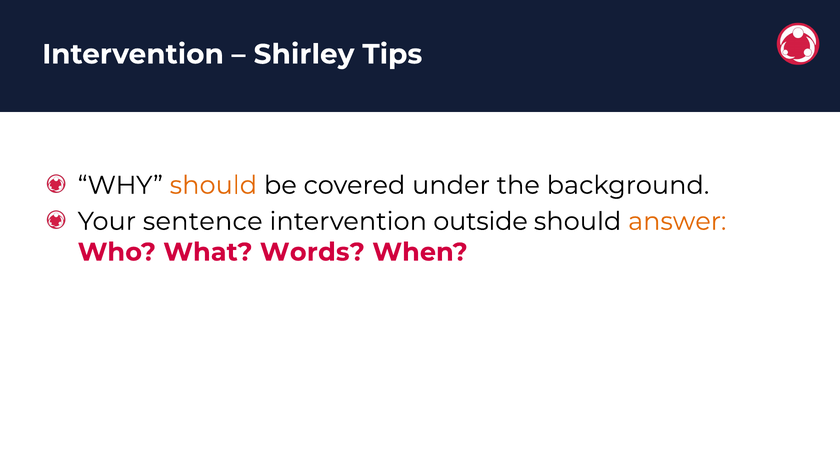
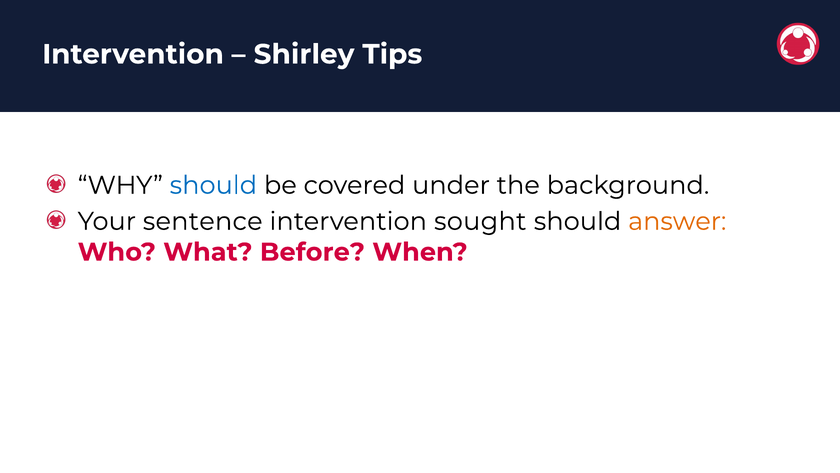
should at (213, 185) colour: orange -> blue
outside: outside -> sought
Words: Words -> Before
